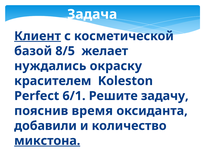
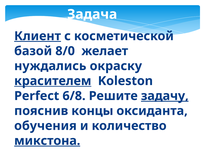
8/5: 8/5 -> 8/0
красителем underline: none -> present
6/1: 6/1 -> 6/8
задачу underline: none -> present
время: время -> концы
добавили: добавили -> обучения
